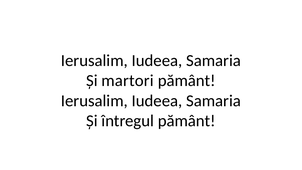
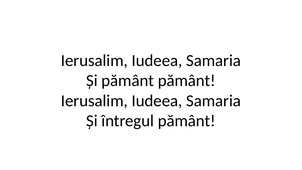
Și martori: martori -> pământ
